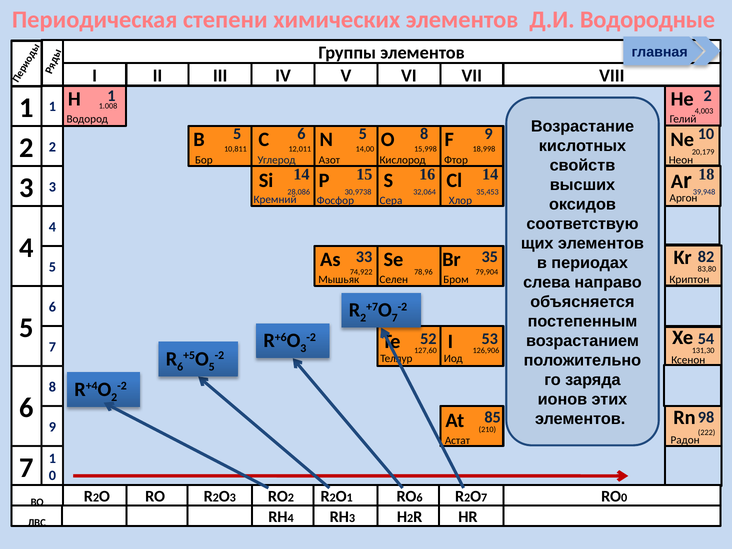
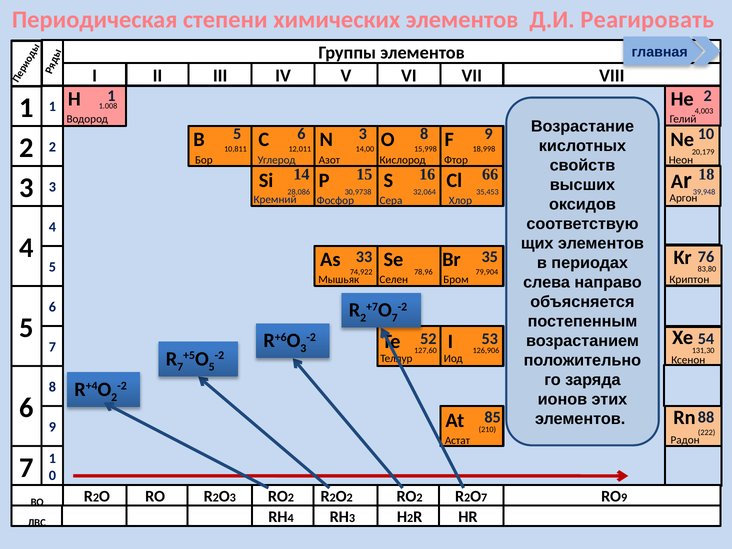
Водородные: Водородные -> Реагировать
6 5: 5 -> 3
Cl 14: 14 -> 66
82: 82 -> 76
6 at (180, 367): 6 -> 7
98: 98 -> 88
O 1: 1 -> 2
6 at (420, 498): 6 -> 2
RO 0: 0 -> 9
